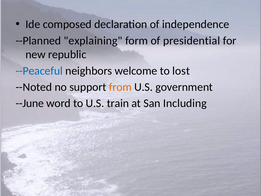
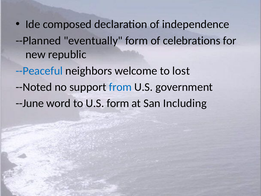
explaining: explaining -> eventually
presidential: presidential -> celebrations
from colour: orange -> blue
U.S train: train -> form
